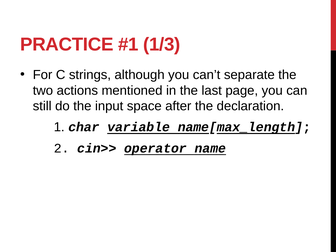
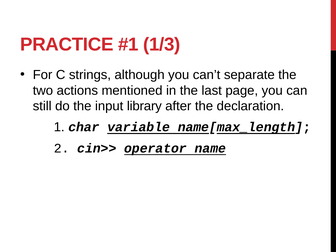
space: space -> library
